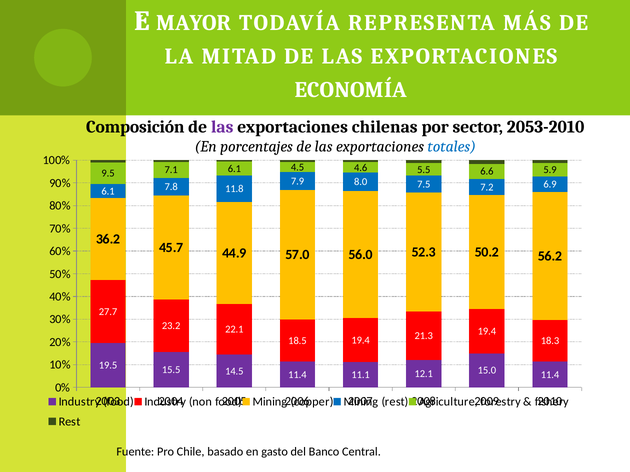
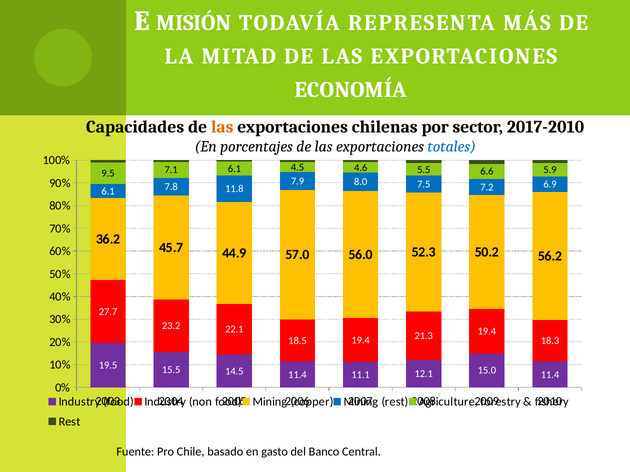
MAYOR: MAYOR -> MISIÓN
Composición: Composición -> Capacidades
las at (222, 127) colour: purple -> orange
2053-2010: 2053-2010 -> 2017-2010
